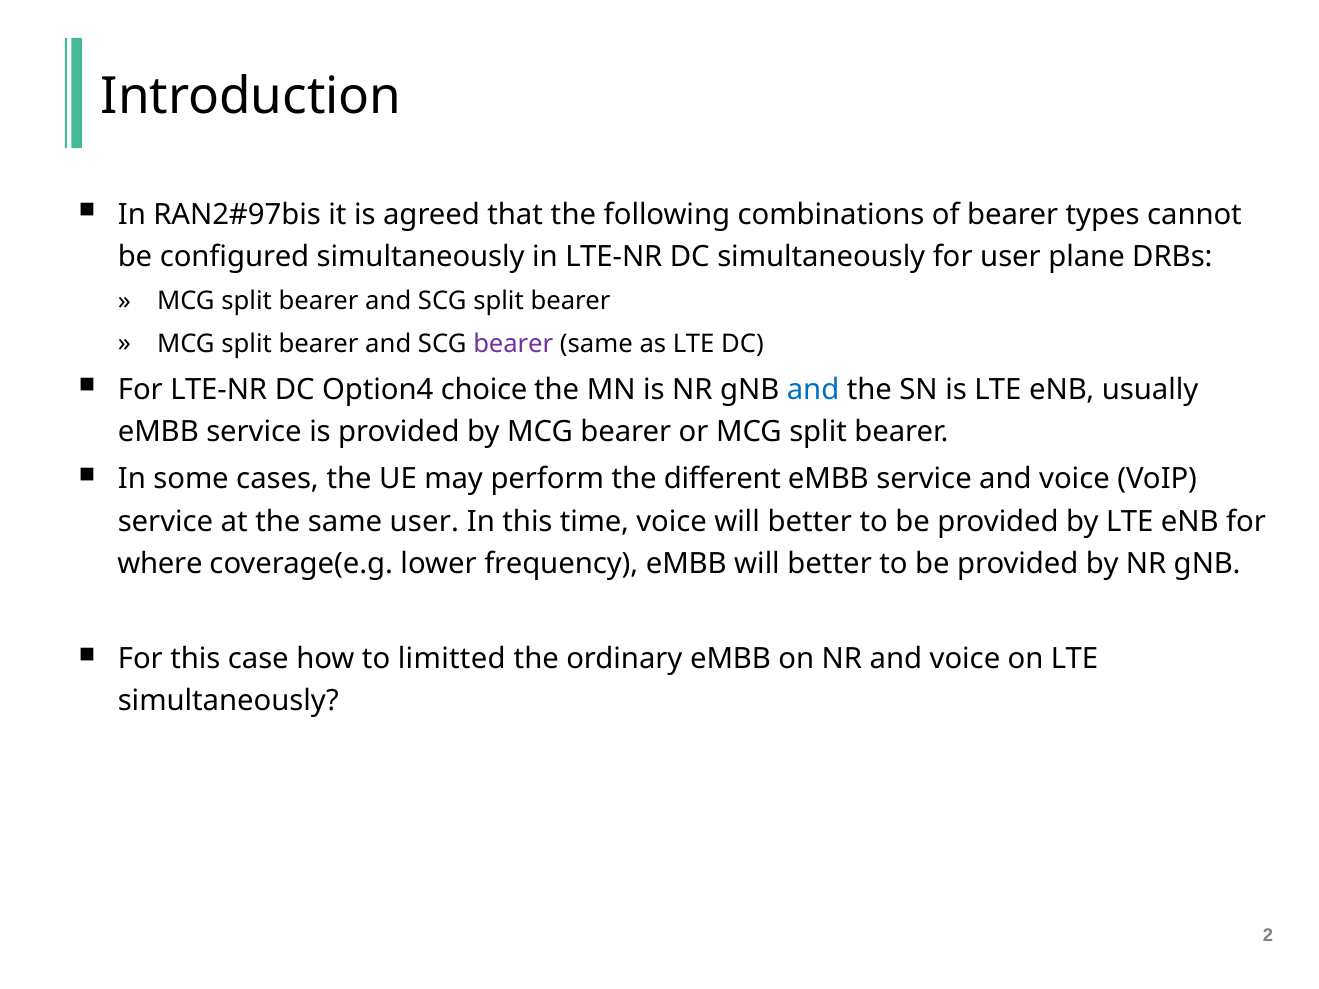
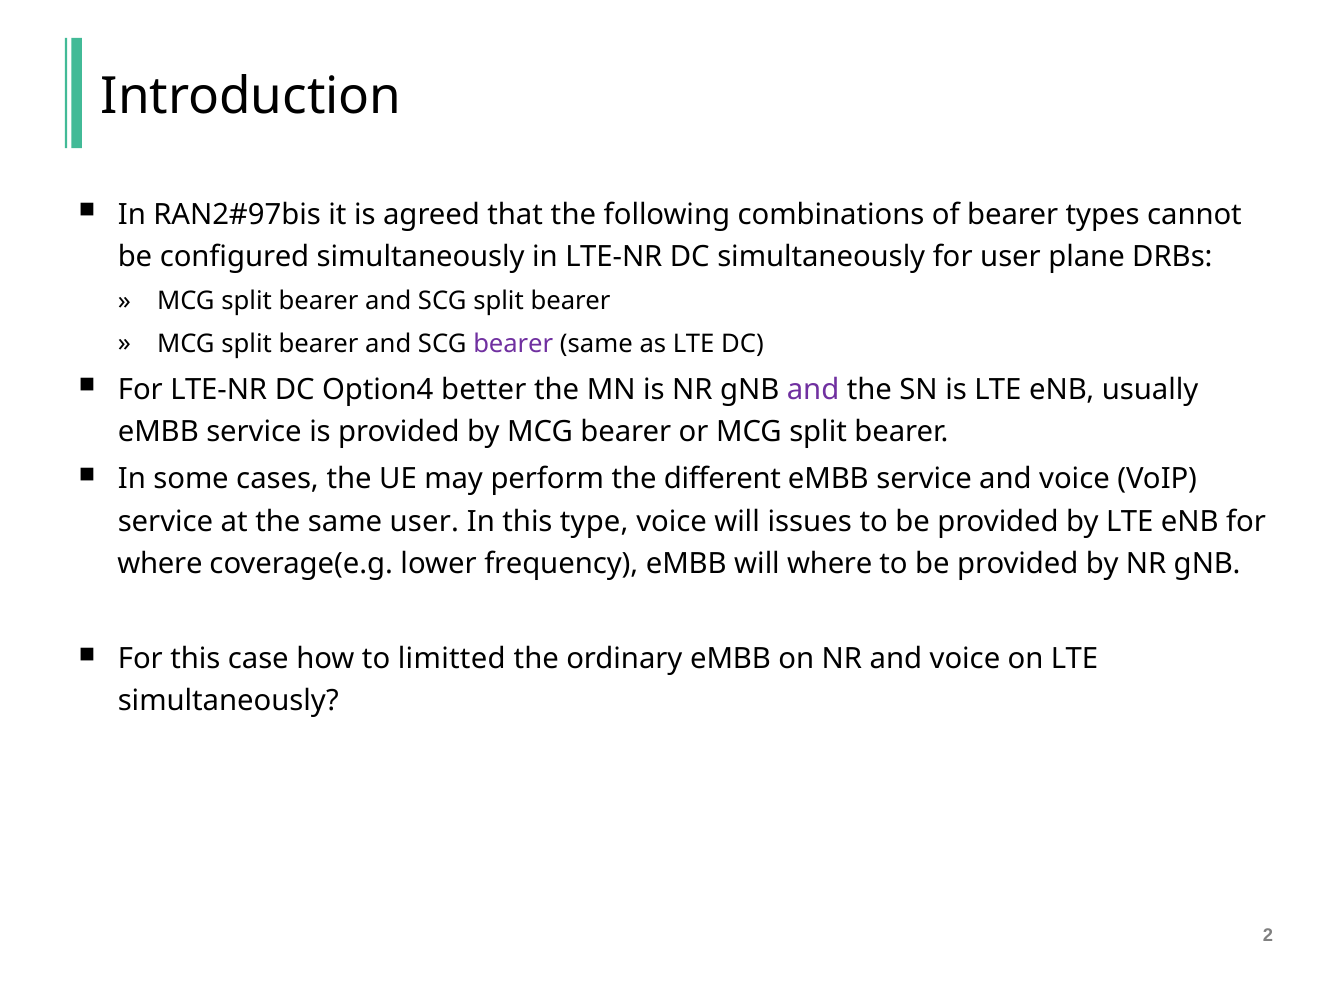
choice: choice -> better
and at (813, 390) colour: blue -> purple
time: time -> type
voice will better: better -> issues
eMBB will better: better -> where
